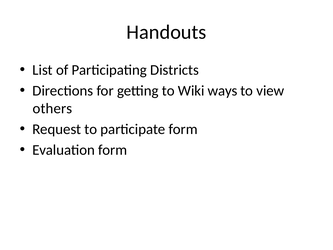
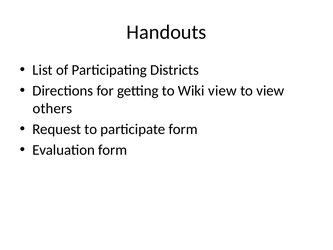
Wiki ways: ways -> view
